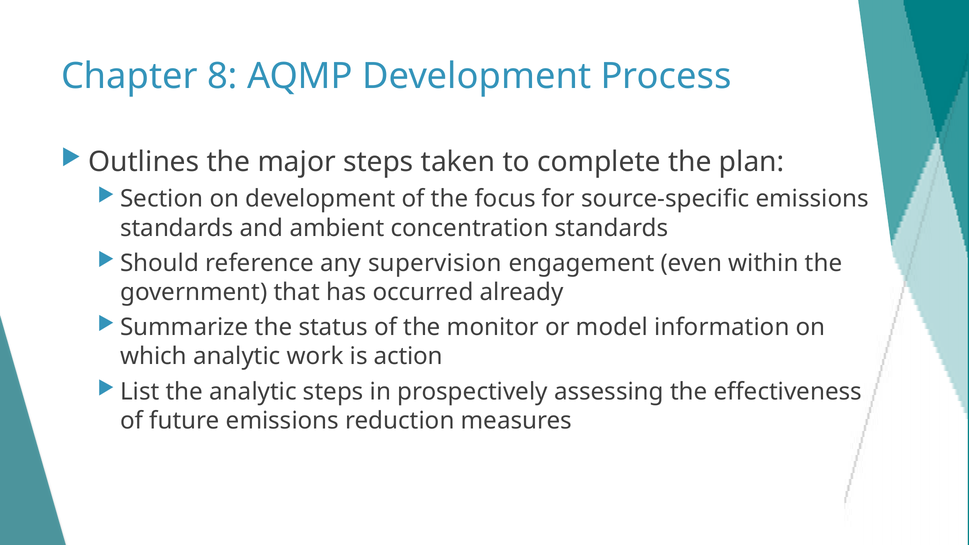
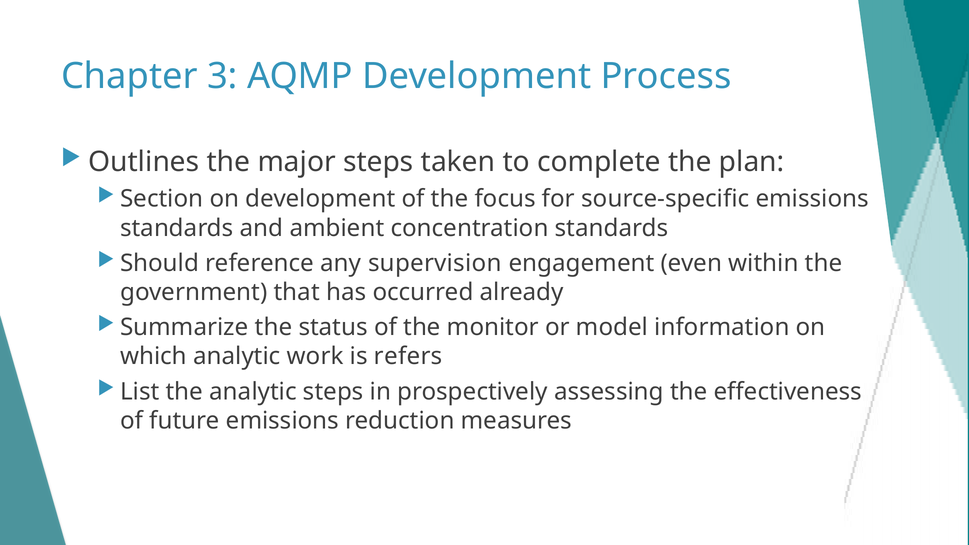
8: 8 -> 3
action: action -> refers
